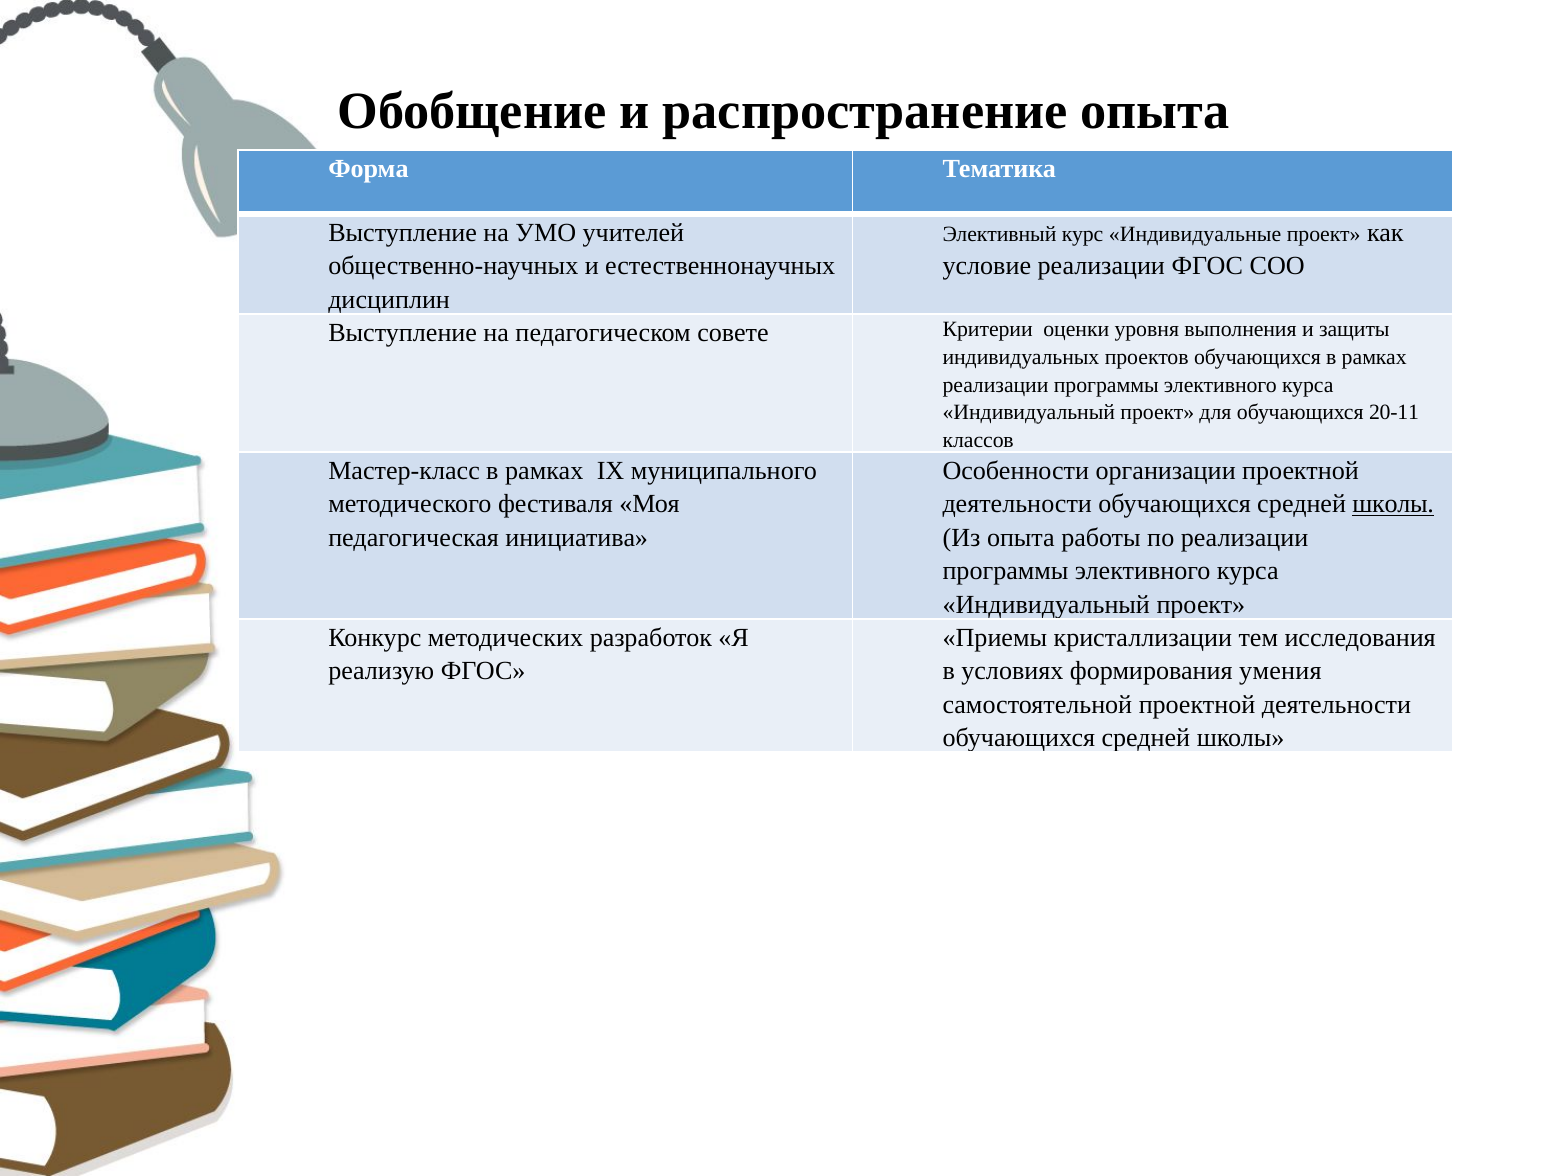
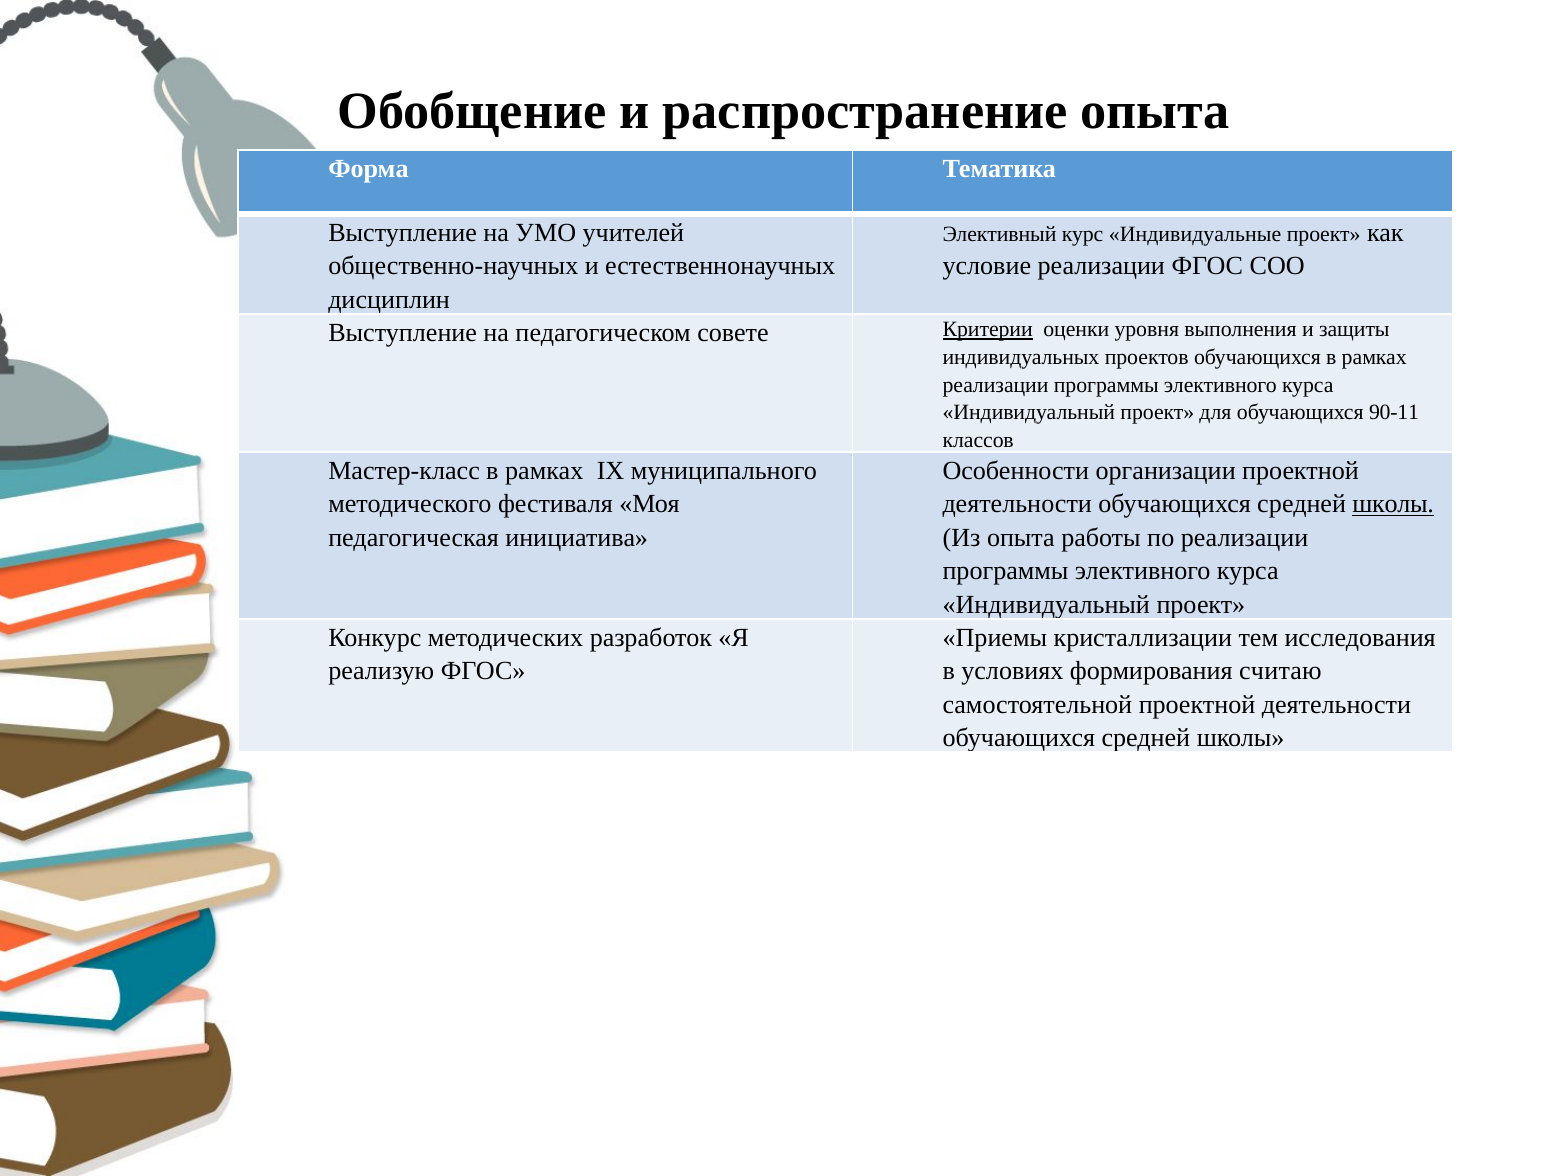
Критерии underline: none -> present
20-11: 20-11 -> 90-11
умения: умения -> считаю
